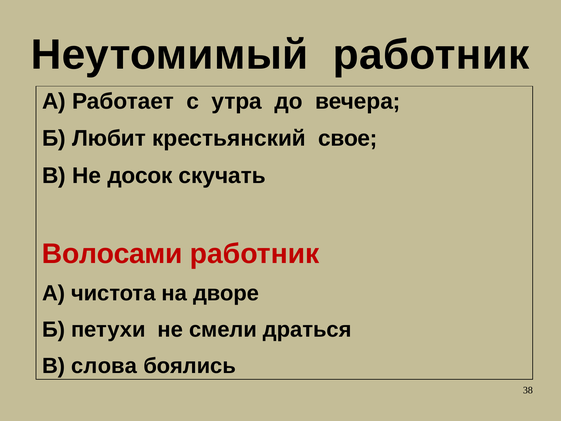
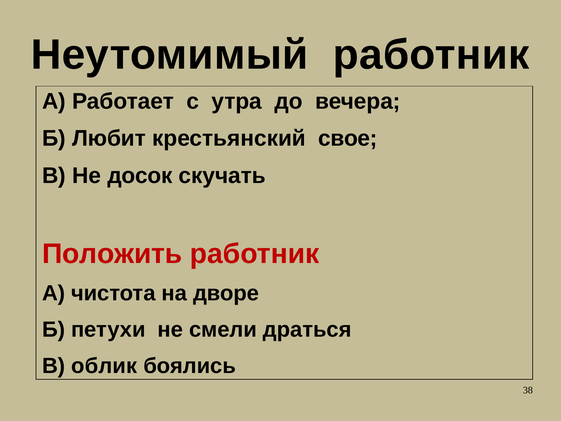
Волосами: Волосами -> Положить
слова: слова -> облик
